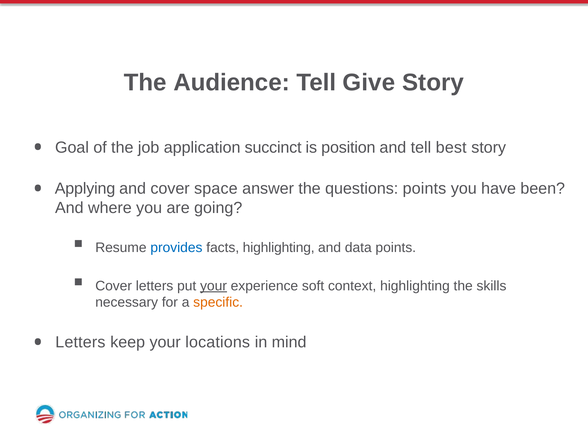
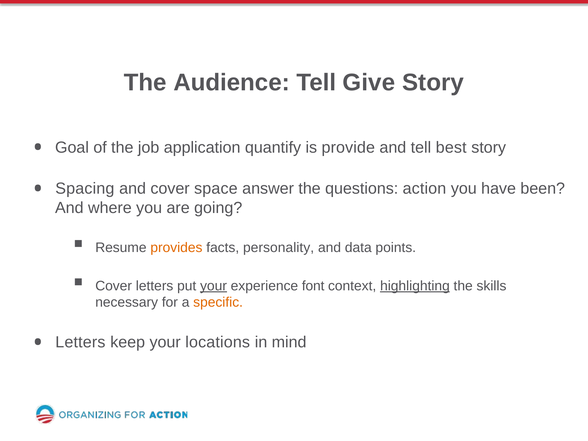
succinct: succinct -> quantify
position: position -> provide
Applying: Applying -> Spacing
questions points: points -> action
provides colour: blue -> orange
facts highlighting: highlighting -> personality
soft: soft -> font
highlighting at (415, 286) underline: none -> present
